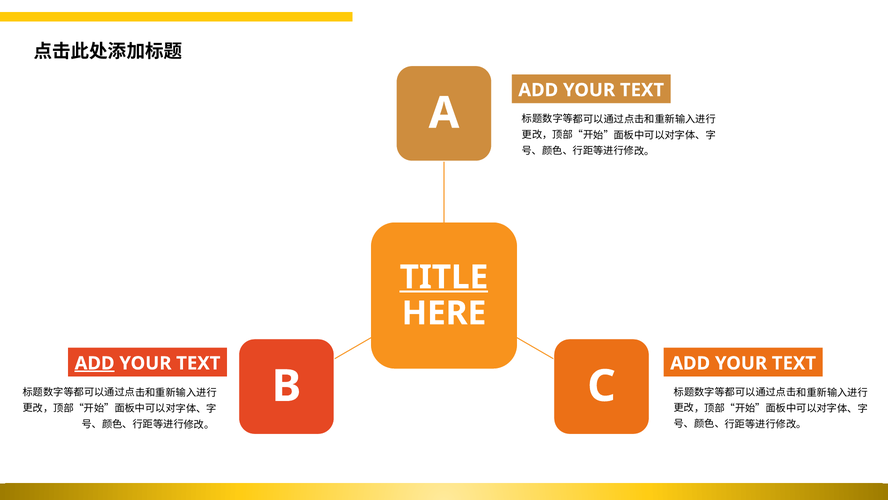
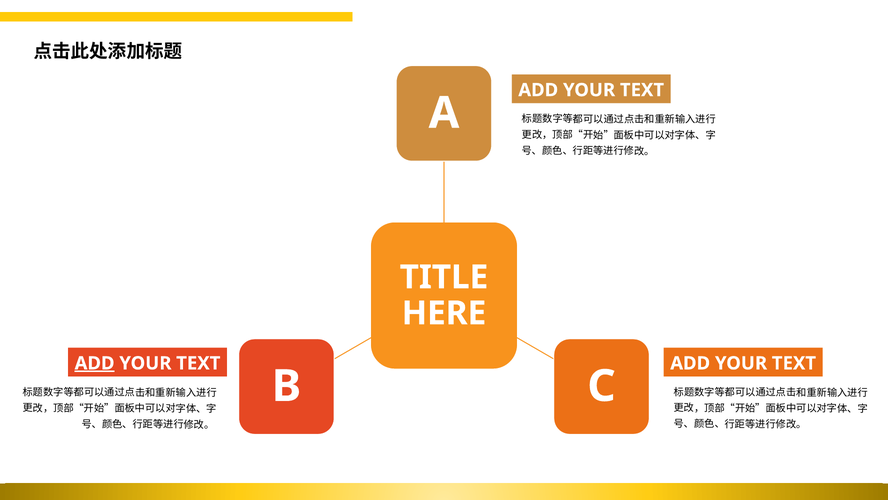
TITLE underline: present -> none
